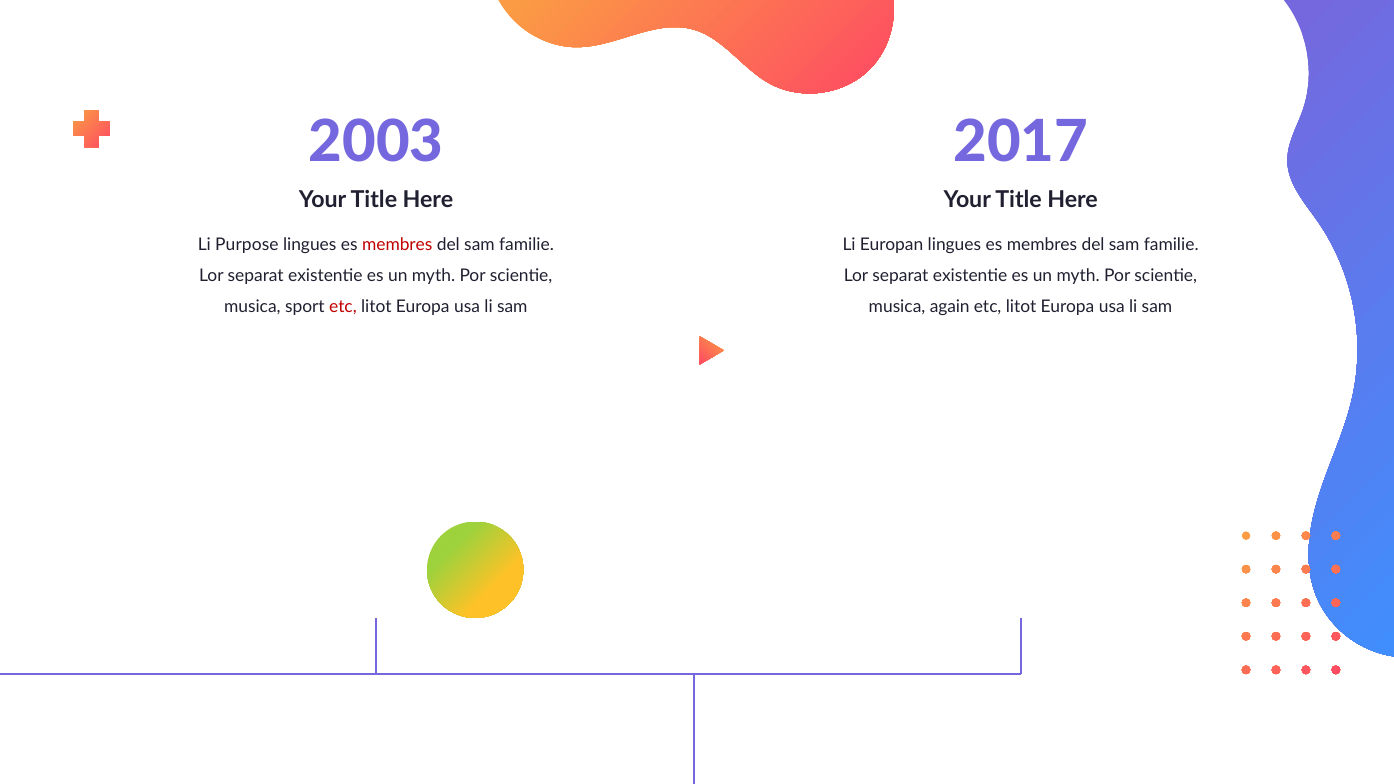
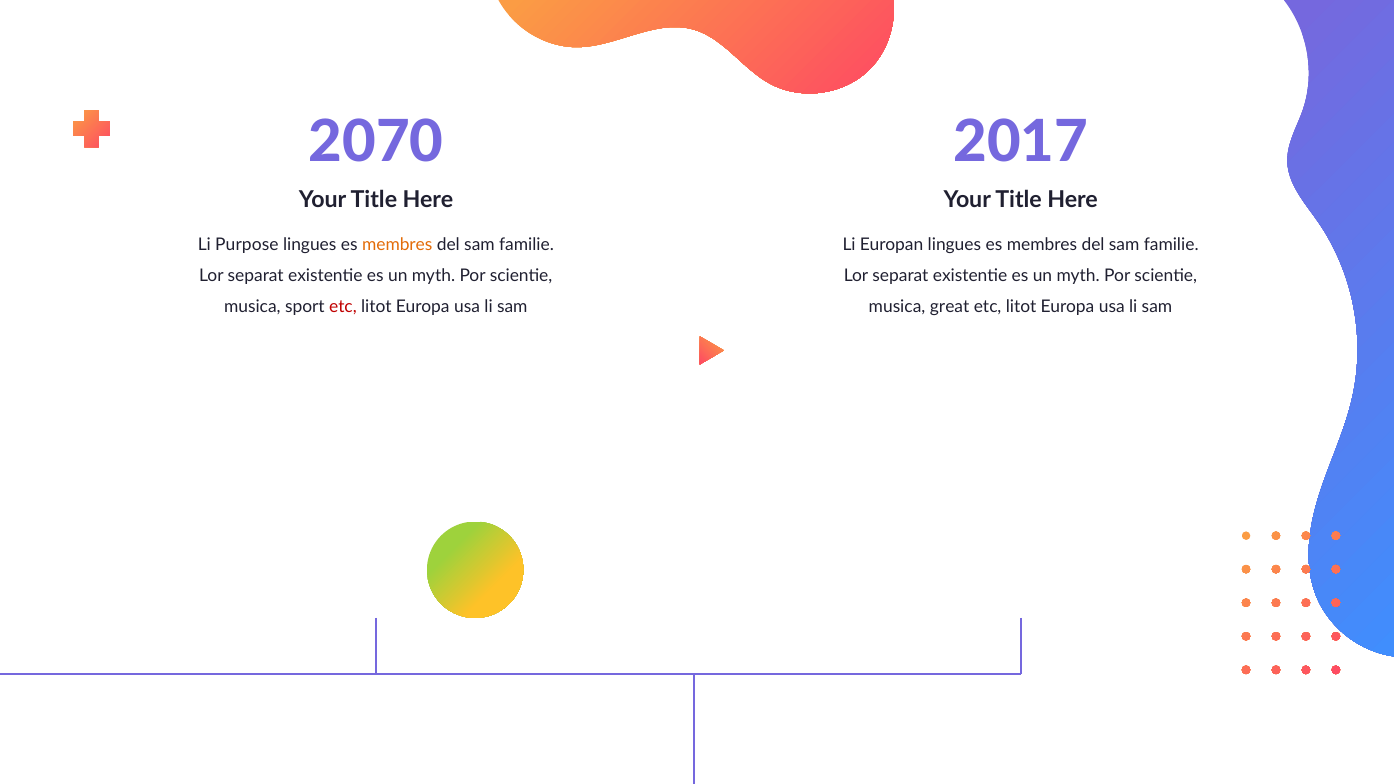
2003: 2003 -> 2070
membres at (397, 244) colour: red -> orange
again: again -> great
